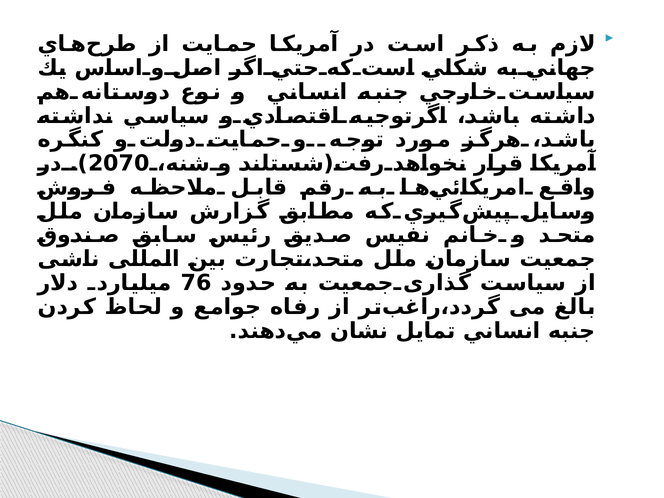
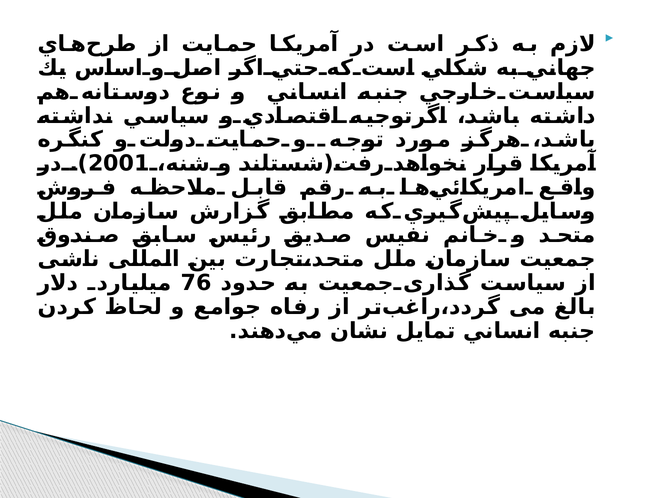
2070: 2070 -> 2001
